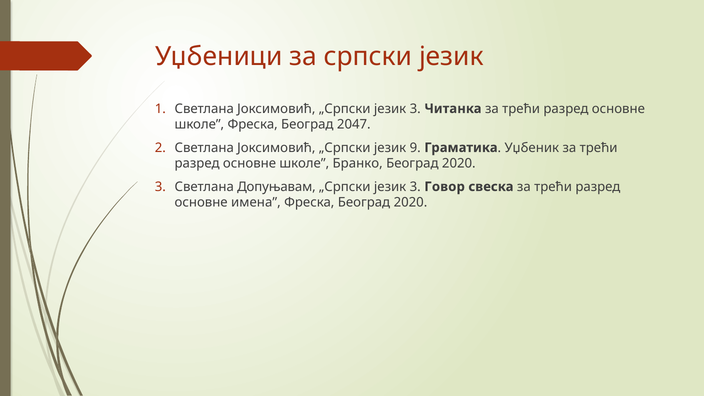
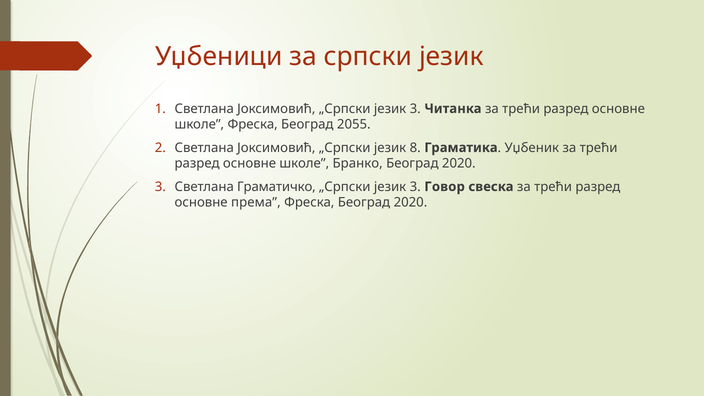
2047: 2047 -> 2055
9: 9 -> 8
Допуњавам: Допуњавам -> Граматичко
имена: имена -> према
